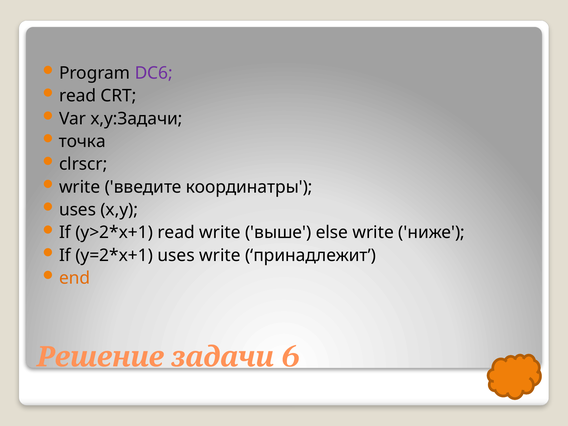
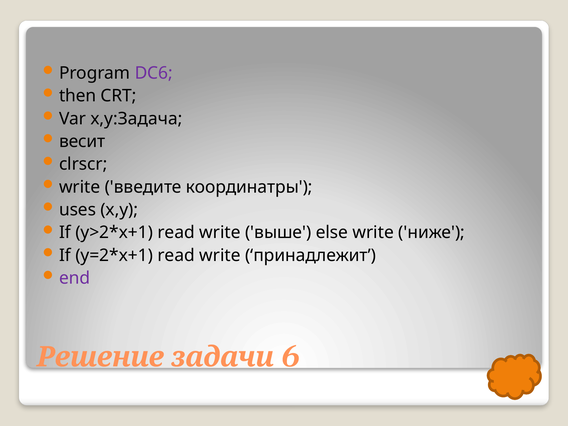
read at (78, 96): read -> then
x,y:Задачи: x,y:Задачи -> x,y:Задача
точка: точка -> весит
uses at (176, 255): uses -> read
end colour: orange -> purple
